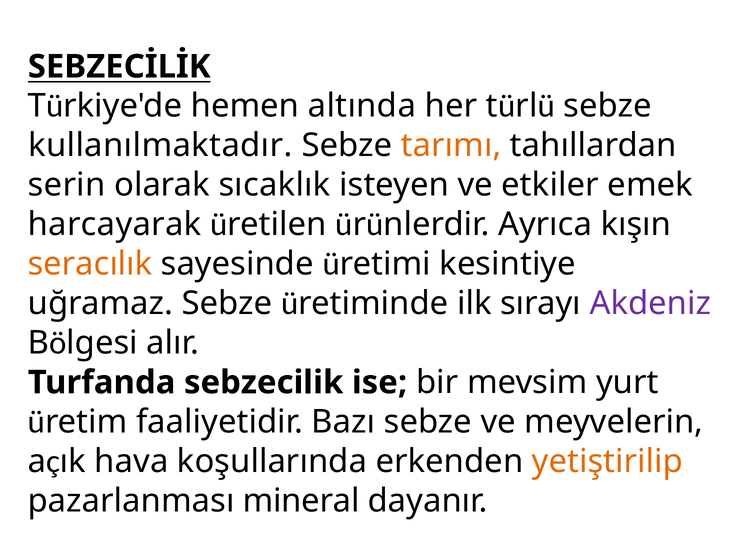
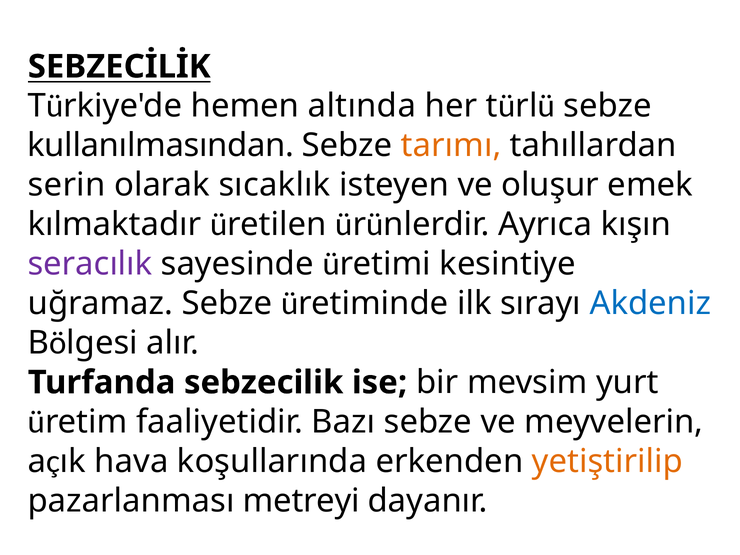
kullanılmaktadır: kullanılmaktadır -> kullanılmasından
etkiler: etkiler -> oluşur
harcayarak: harcayarak -> kılmaktadır
seracılık colour: orange -> purple
Akdeniz colour: purple -> blue
mineral: mineral -> metreyi
